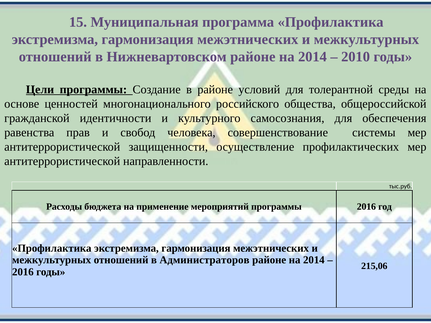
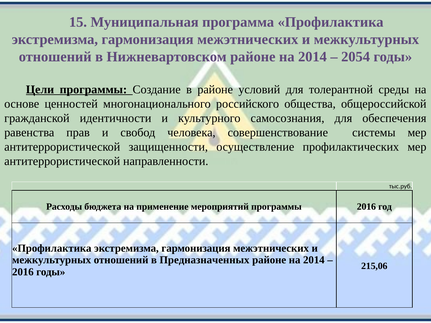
2010: 2010 -> 2054
Администраторов: Администраторов -> Предназначенных
